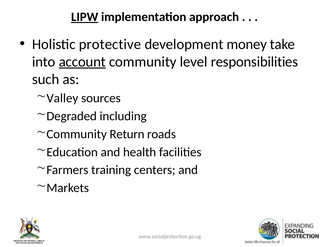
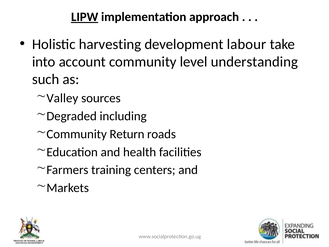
protective: protective -> harvesting
money: money -> labour
account underline: present -> none
responsibilities: responsibilities -> understanding
